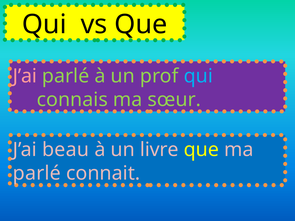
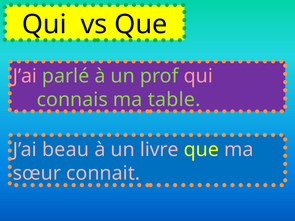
qui at (198, 76) colour: light blue -> pink
sœur: sœur -> table
parlé at (37, 173): parlé -> sœur
